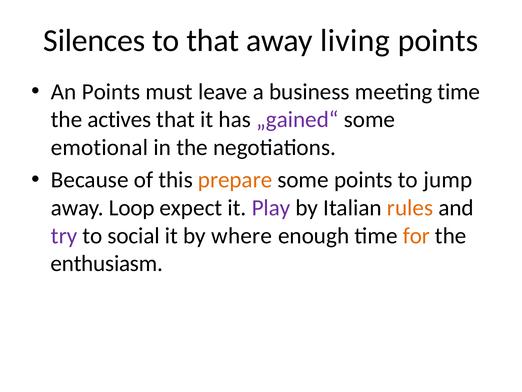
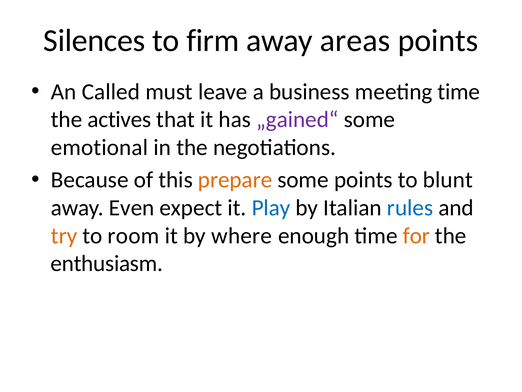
to that: that -> firm
living: living -> areas
An Points: Points -> Called
jump: jump -> blunt
Loop: Loop -> Even
Play colour: purple -> blue
rules colour: orange -> blue
try colour: purple -> orange
social: social -> room
